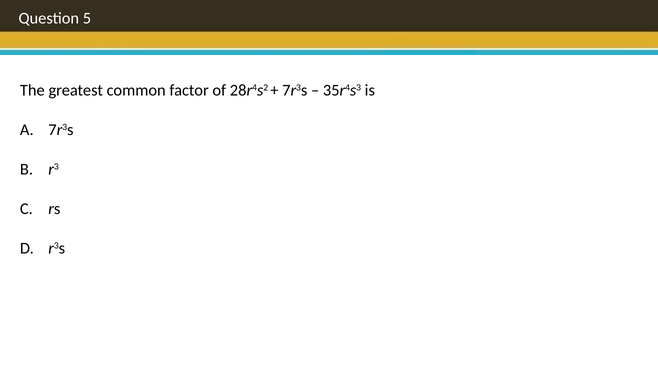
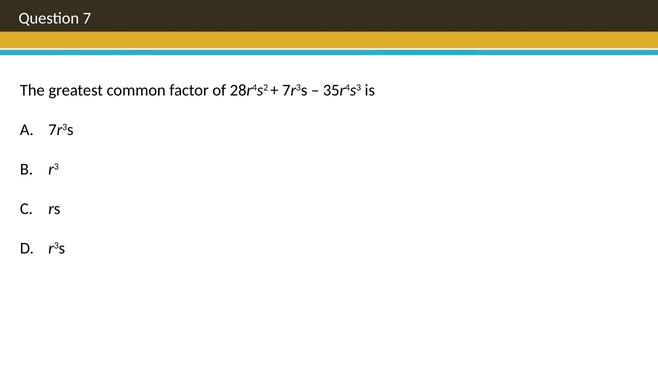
5: 5 -> 7
